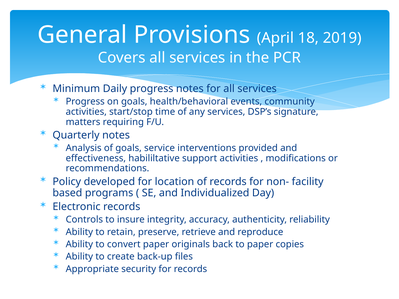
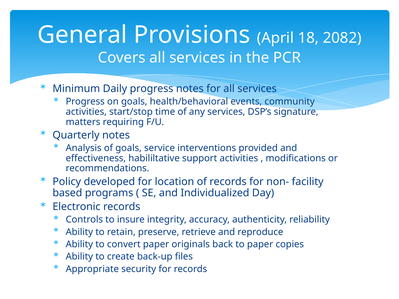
2019: 2019 -> 2082
